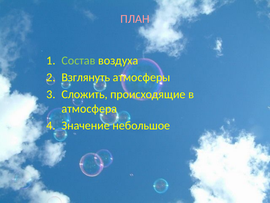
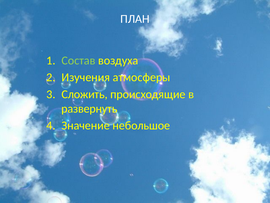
ПЛАН colour: pink -> white
Взглянуть: Взглянуть -> Изучения
атмосфера: атмосфера -> развернуть
